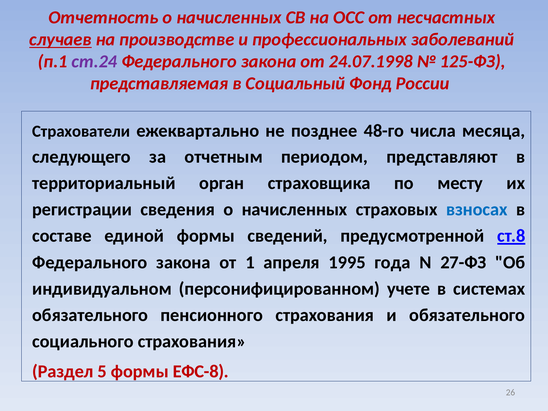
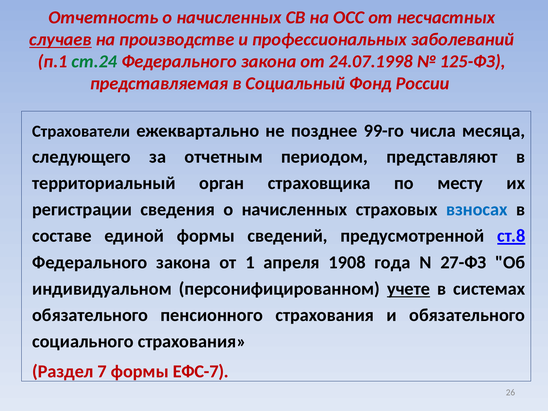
ст.24 colour: purple -> green
48-го: 48-го -> 99-го
1995: 1995 -> 1908
учете underline: none -> present
5: 5 -> 7
ЕФС-8: ЕФС-8 -> ЕФС-7
